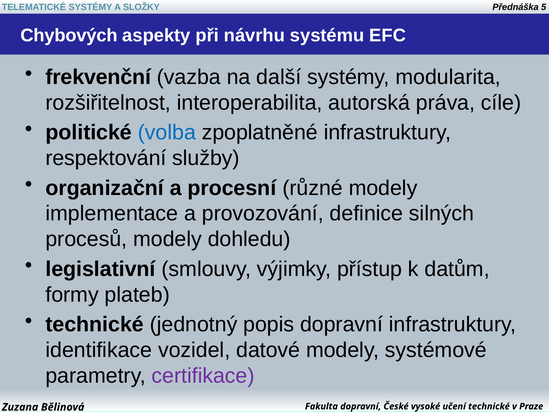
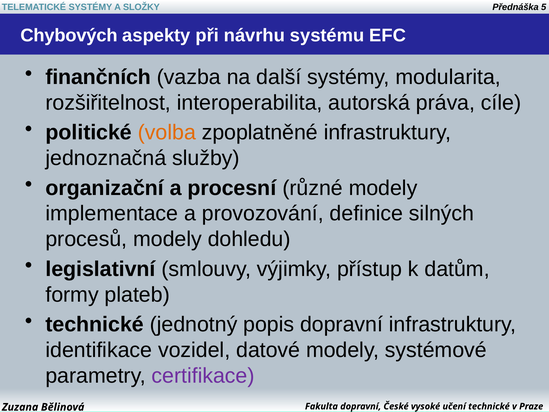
frekvenční: frekvenční -> finančních
volba colour: blue -> orange
respektování: respektování -> jednoznačná
